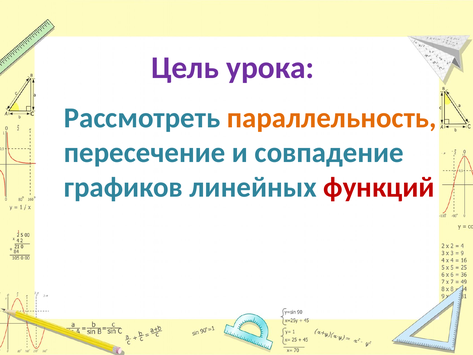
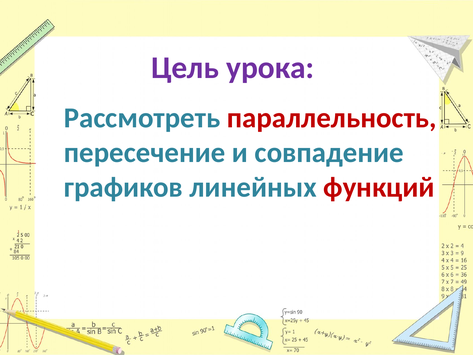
параллельность colour: orange -> red
